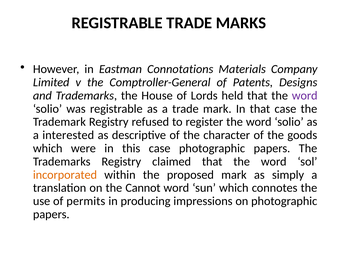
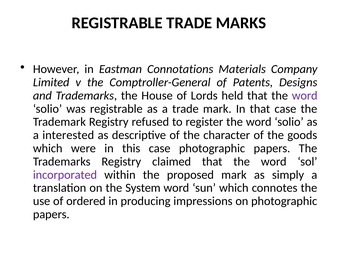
incorporated colour: orange -> purple
Cannot: Cannot -> System
permits: permits -> ordered
